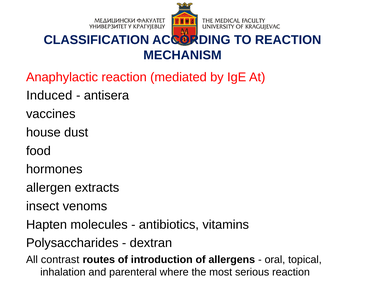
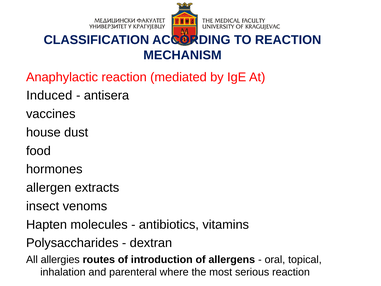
contrast: contrast -> allergies
